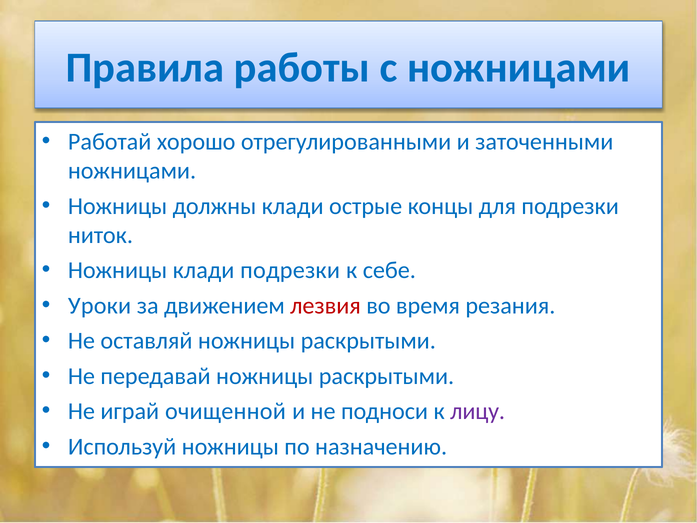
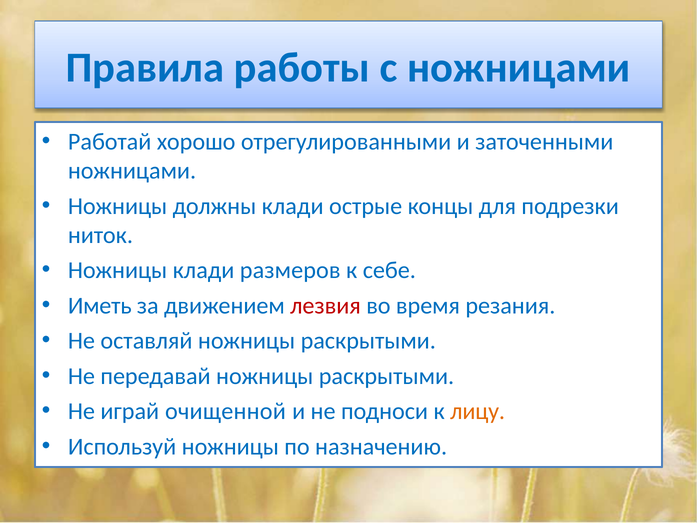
клади подрезки: подрезки -> размеров
Уроки: Уроки -> Иметь
лицу colour: purple -> orange
